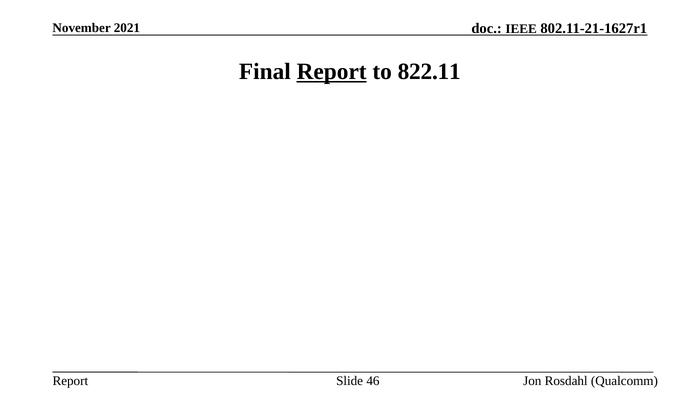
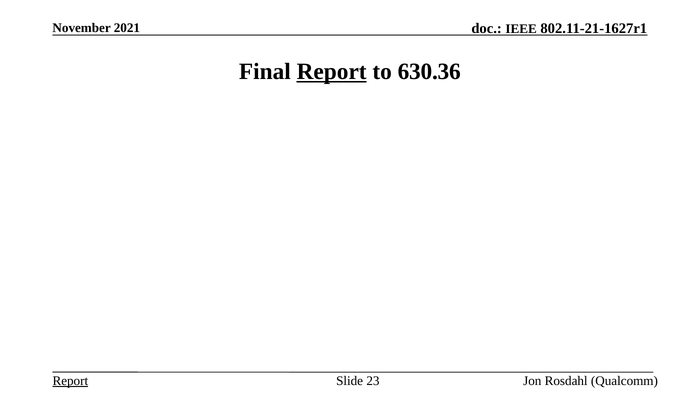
822.11: 822.11 -> 630.36
Report at (70, 381) underline: none -> present
46: 46 -> 23
